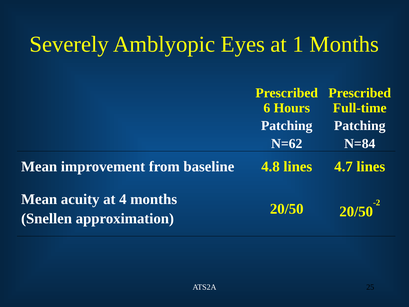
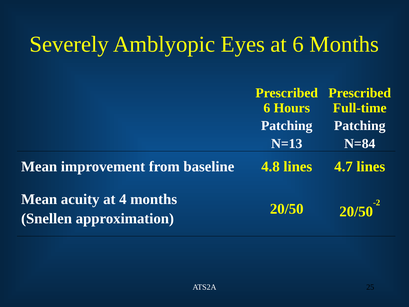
at 1: 1 -> 6
N=62: N=62 -> N=13
